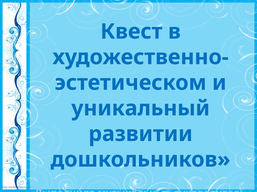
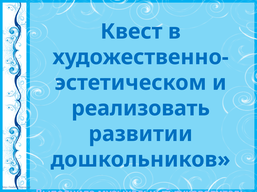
уникальный: уникальный -> реализовать
